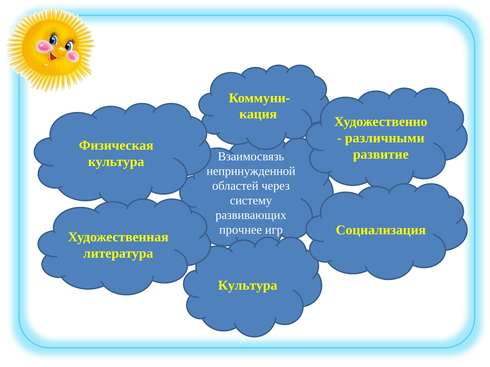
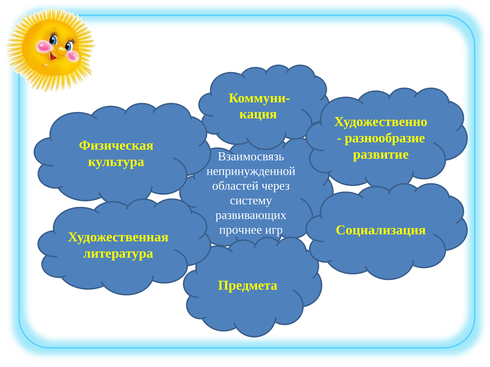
различными: различными -> разнообразие
Культура at (248, 286): Культура -> Предмета
